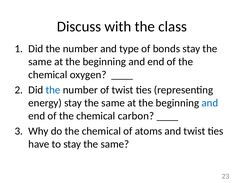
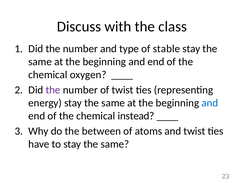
bonds: bonds -> stable
the at (53, 90) colour: blue -> purple
carbon: carbon -> instead
do the chemical: chemical -> between
